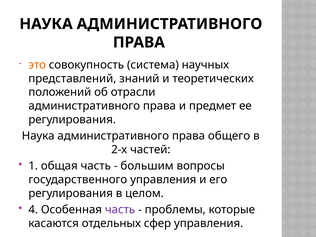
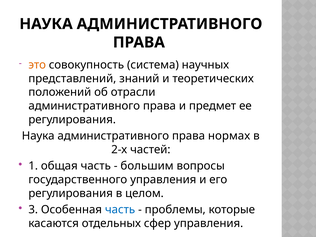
общего: общего -> нормах
4: 4 -> 3
часть at (120, 210) colour: purple -> blue
